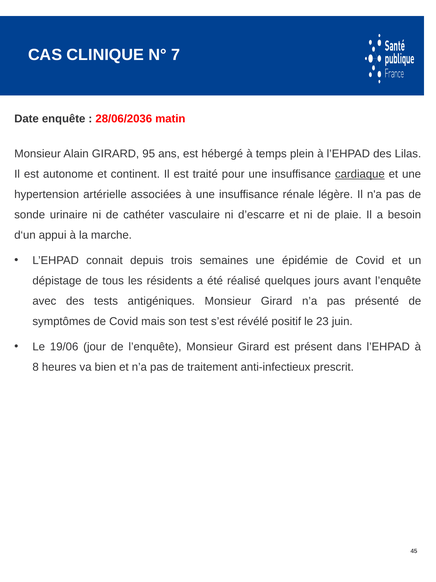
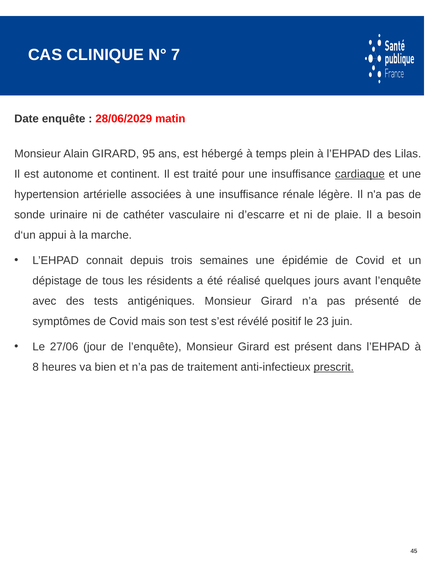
28/06/2036: 28/06/2036 -> 28/06/2029
19/06: 19/06 -> 27/06
prescrit underline: none -> present
